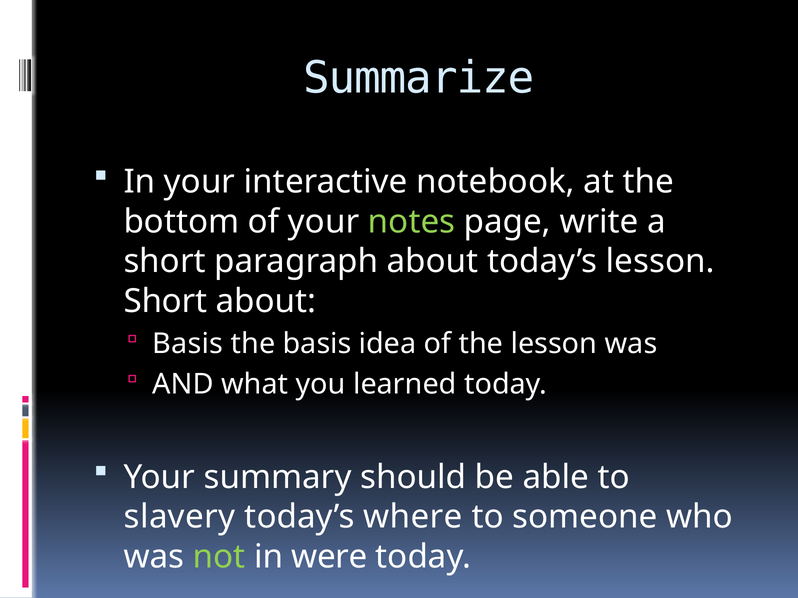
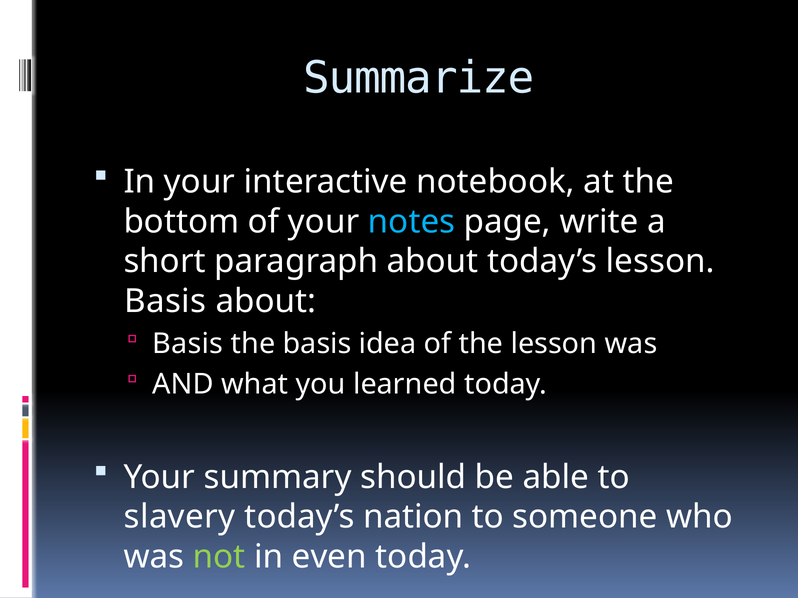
notes colour: light green -> light blue
Short at (165, 302): Short -> Basis
where: where -> nation
were: were -> even
